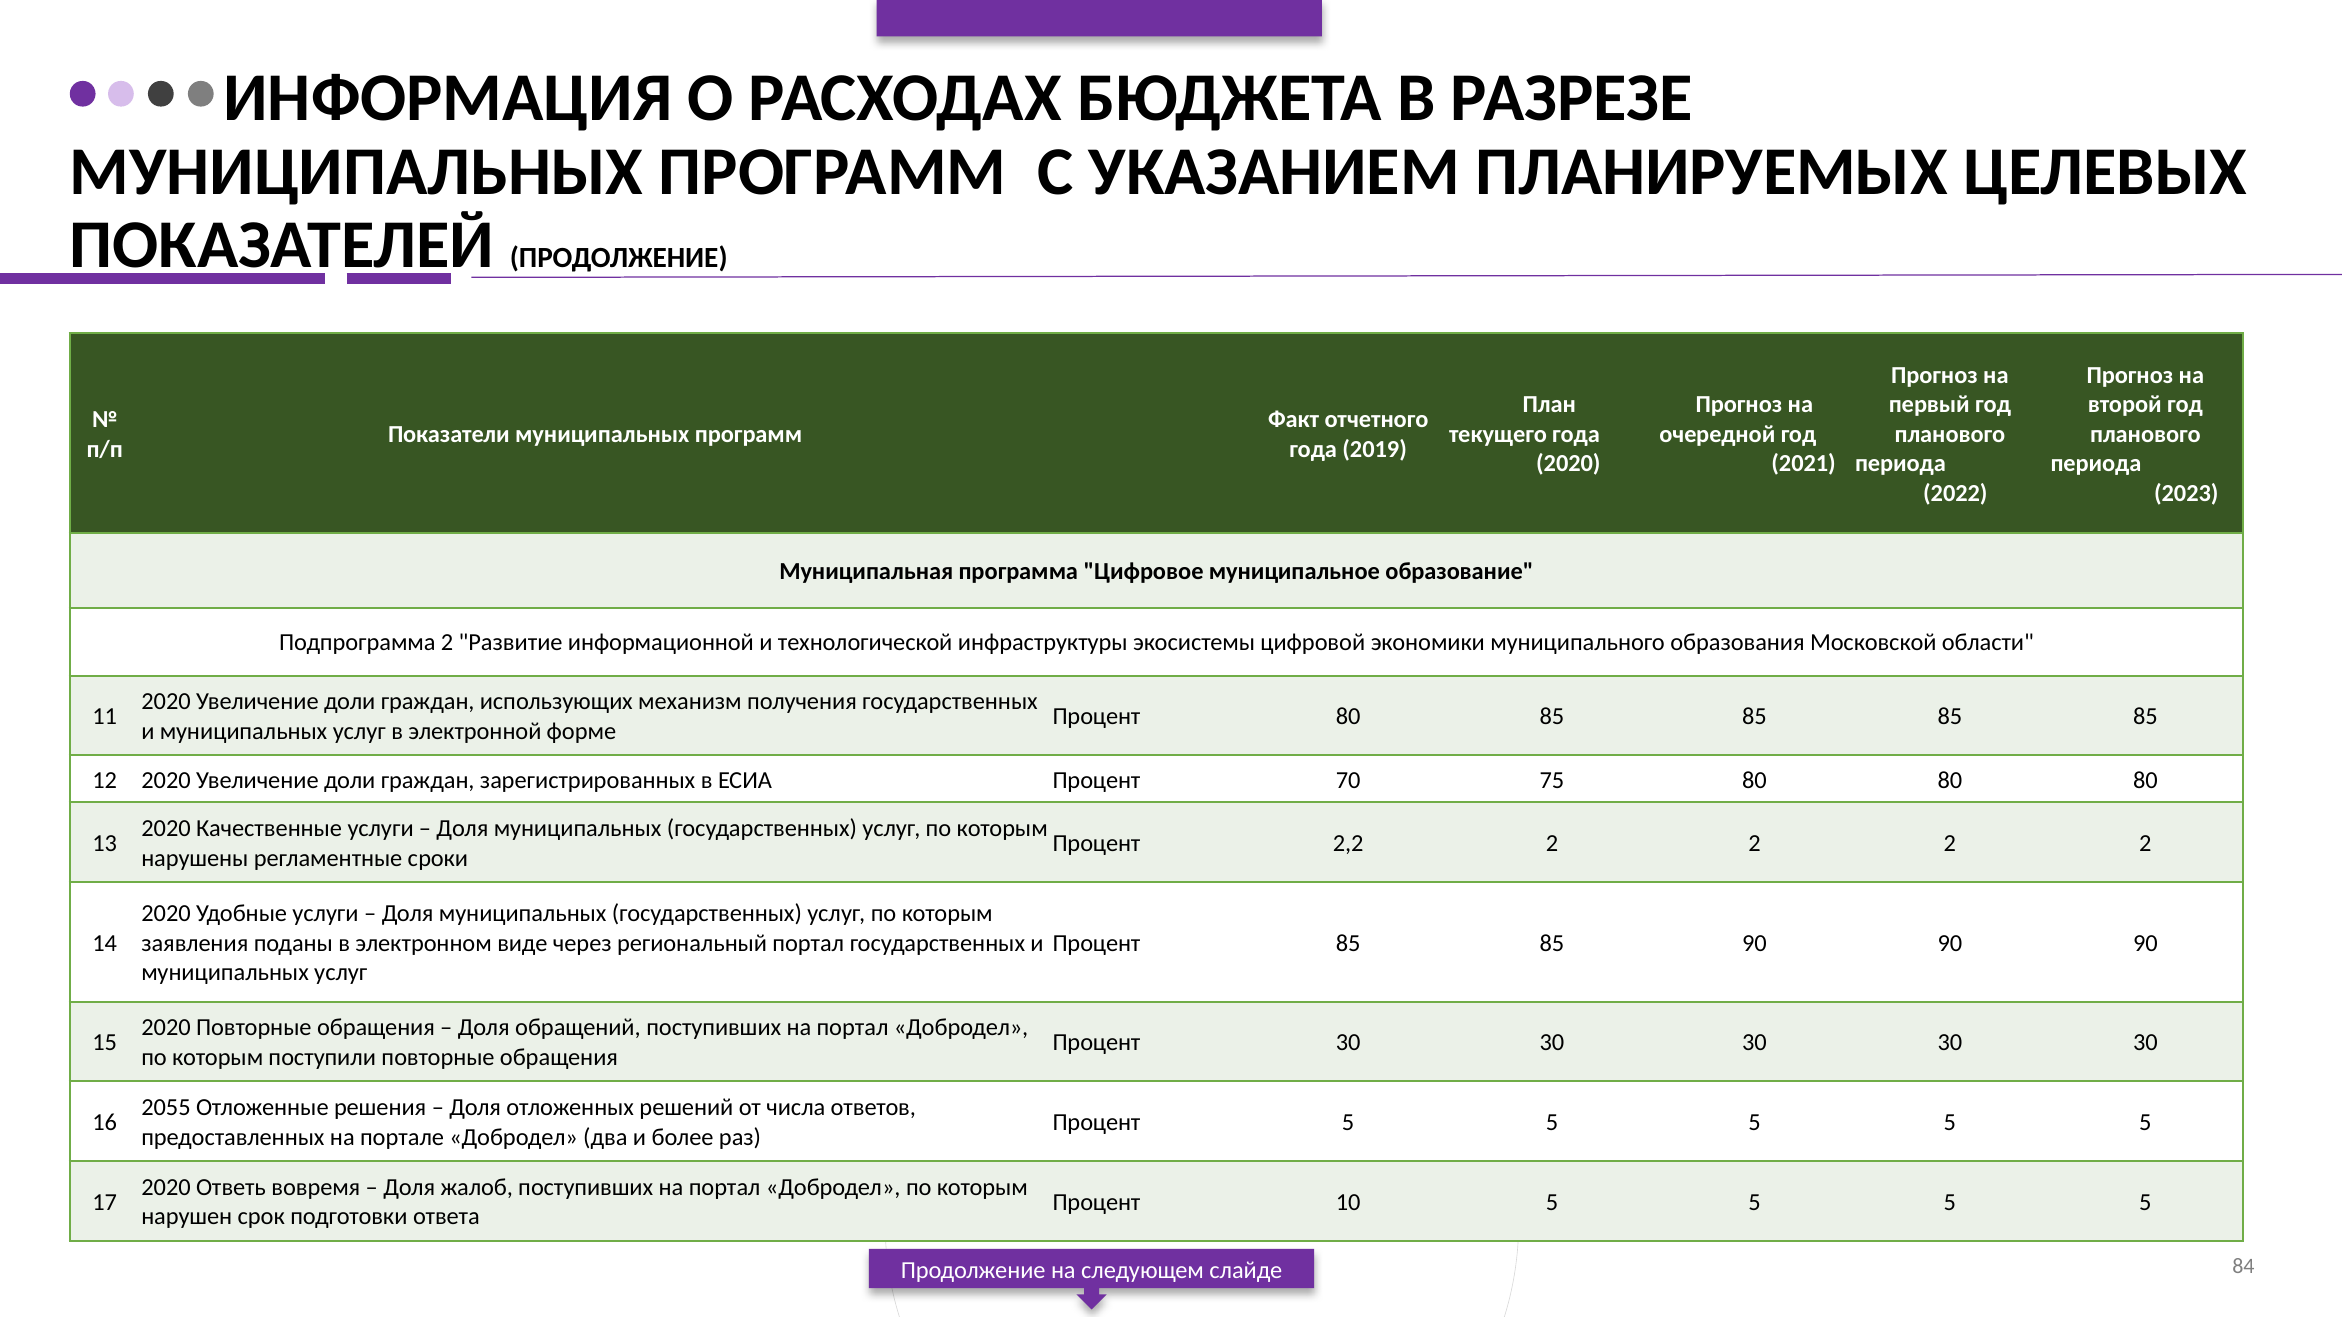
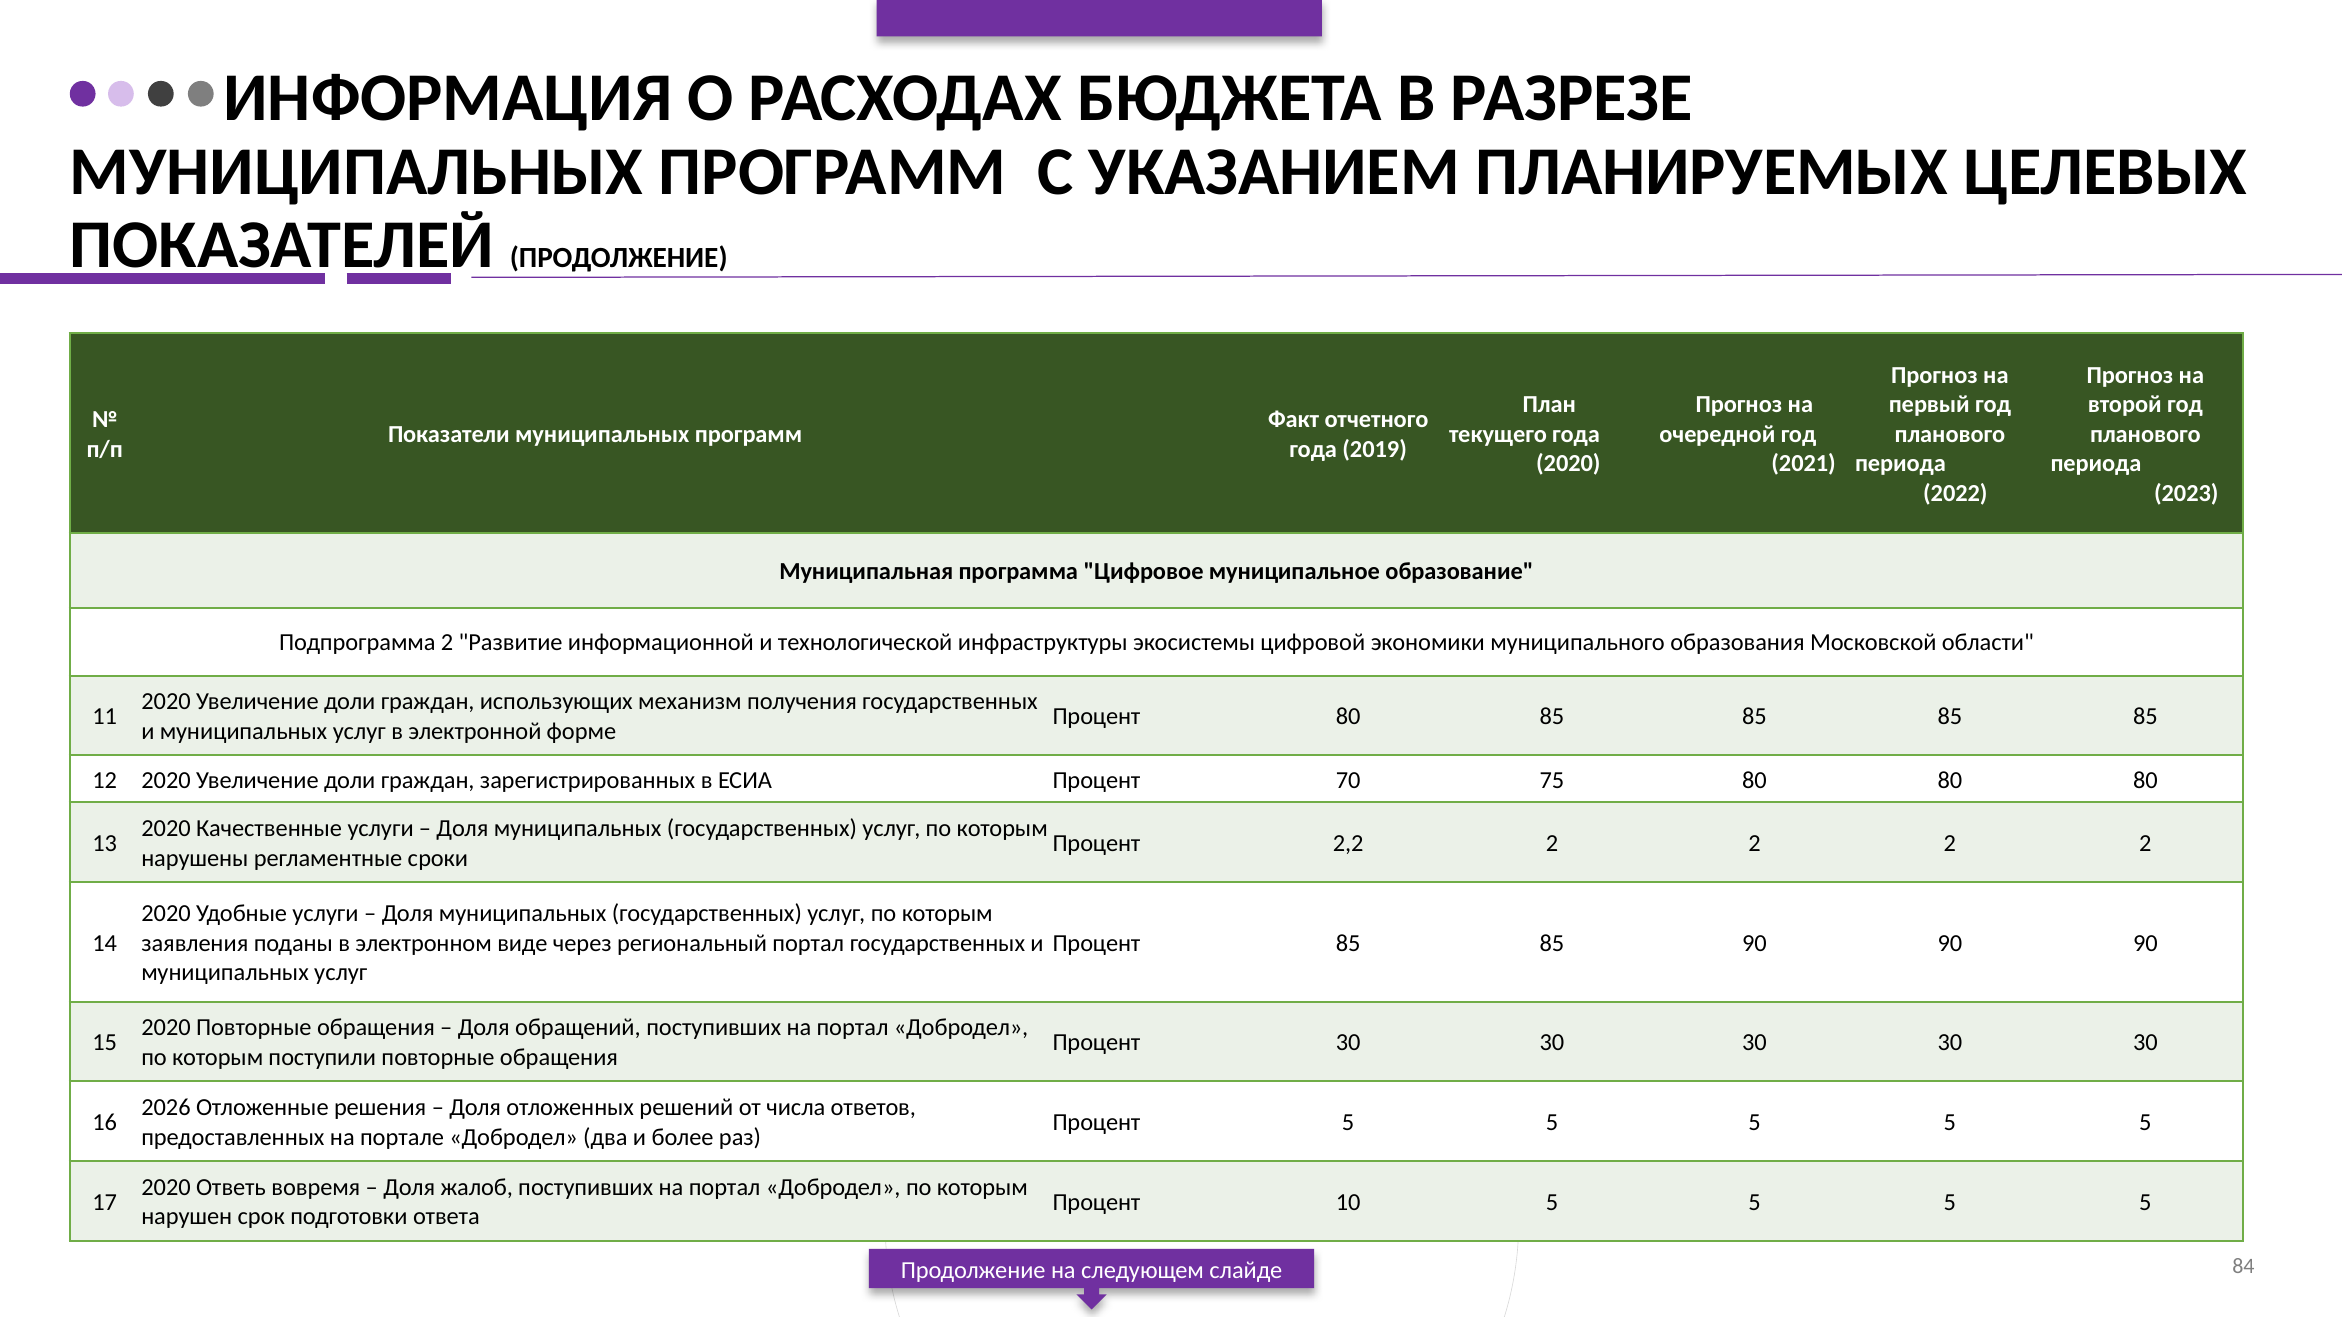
2055: 2055 -> 2026
